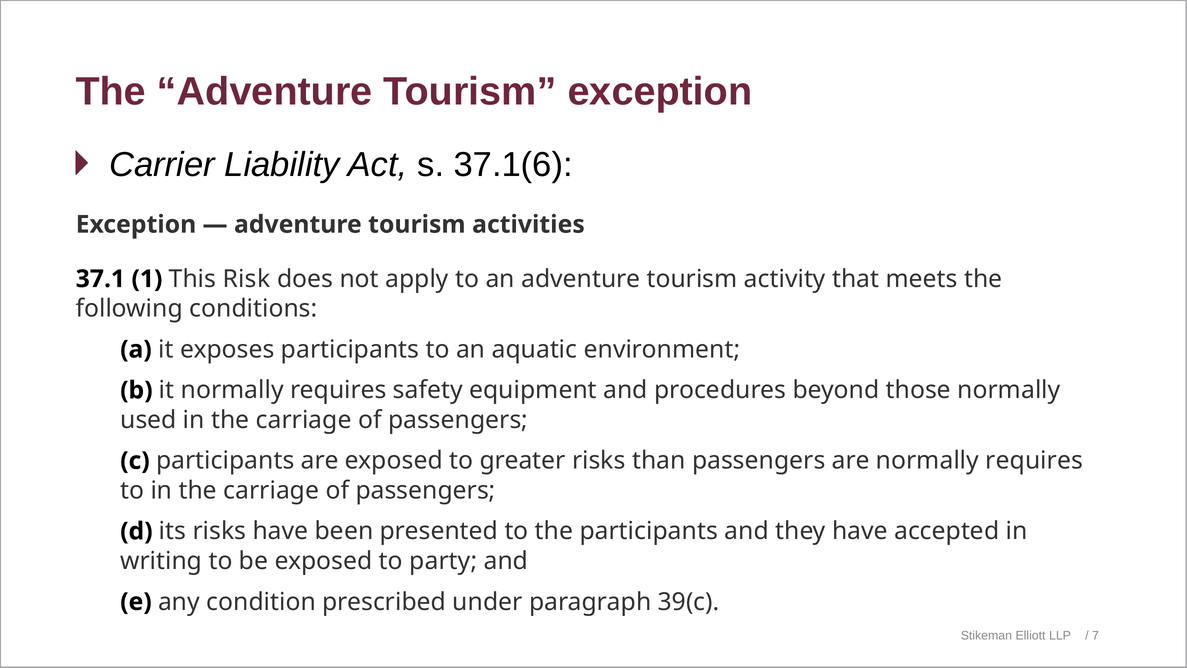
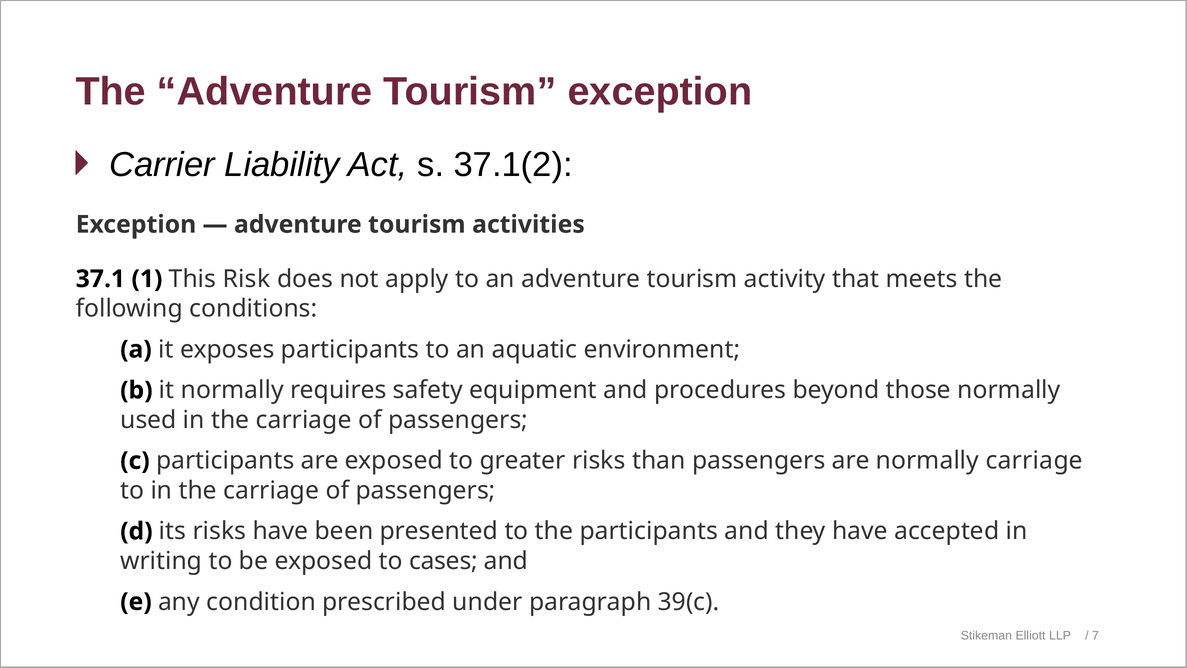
37.1(6: 37.1(6 -> 37.1(2
are normally requires: requires -> carriage
party: party -> cases
